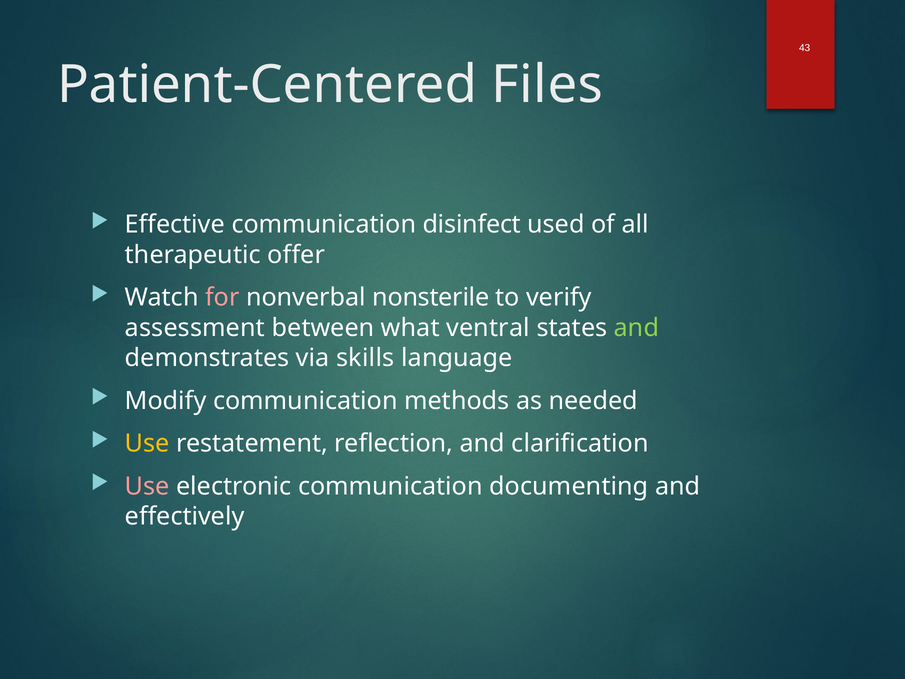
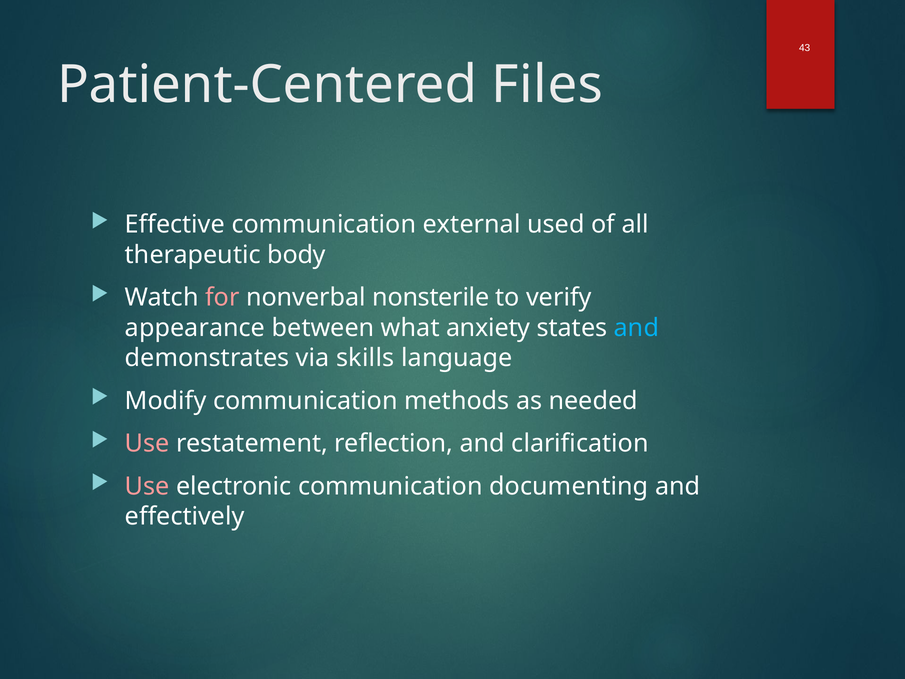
disinfect: disinfect -> external
offer: offer -> body
assessment: assessment -> appearance
ventral: ventral -> anxiety
and at (636, 328) colour: light green -> light blue
Use at (147, 443) colour: yellow -> pink
